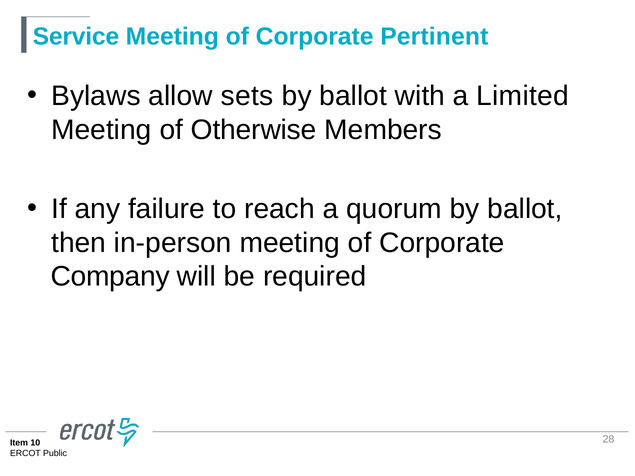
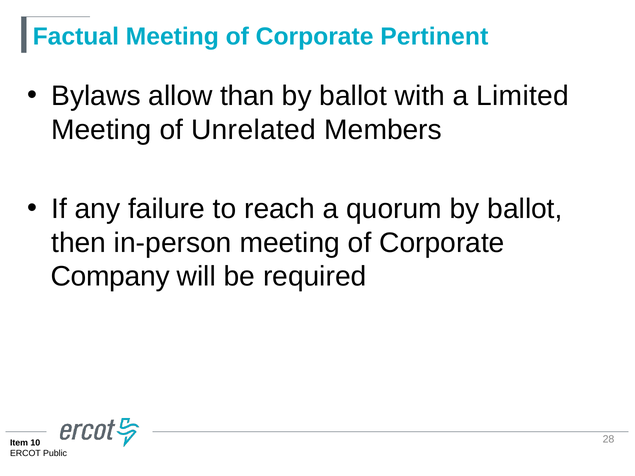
Service: Service -> Factual
sets: sets -> than
Otherwise: Otherwise -> Unrelated
